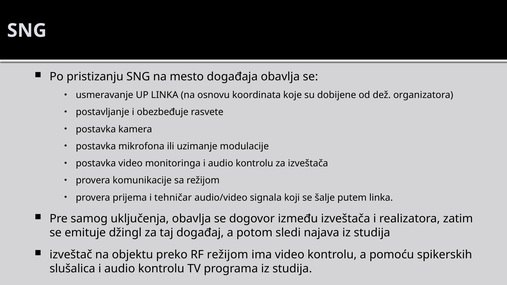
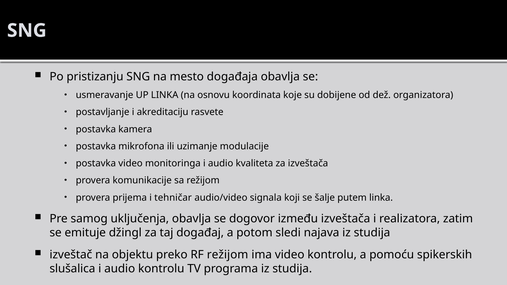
obezbeđuje: obezbeđuje -> akreditaciju
monitoringa i audio kontrolu: kontrolu -> kvaliteta
